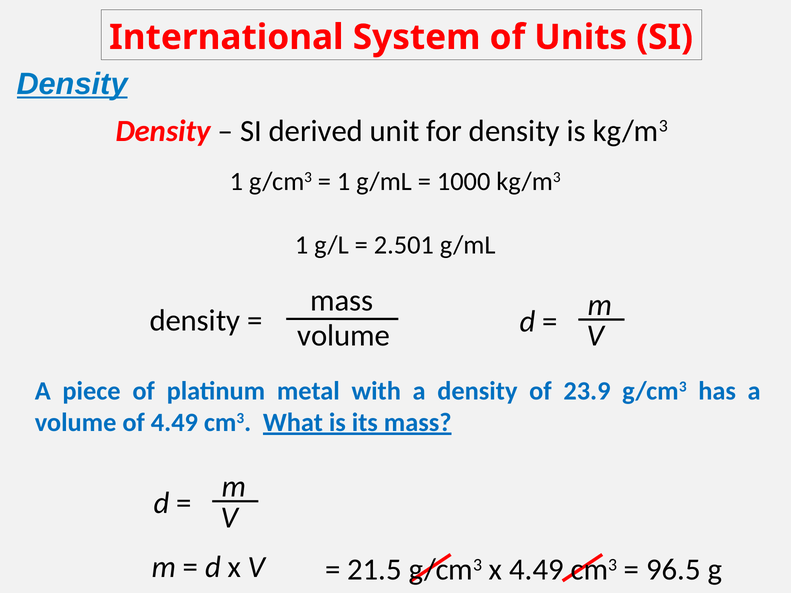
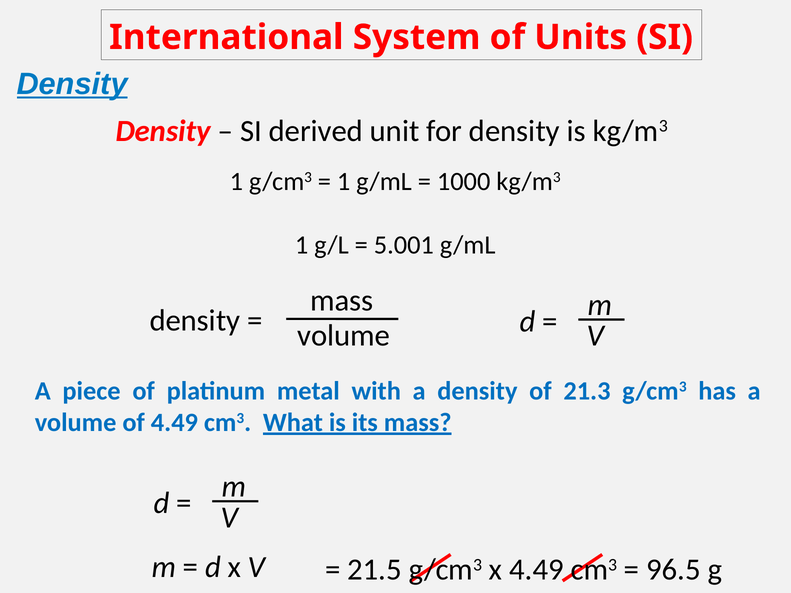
2.501: 2.501 -> 5.001
23.9: 23.9 -> 21.3
